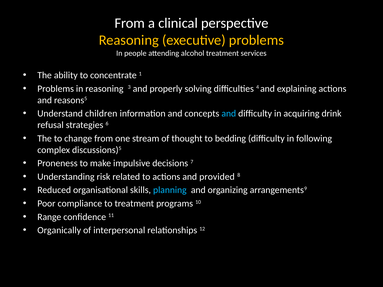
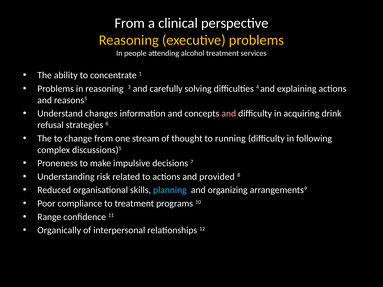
properly: properly -> carefully
children: children -> changes
and at (229, 114) colour: light blue -> pink
bedding: bedding -> running
